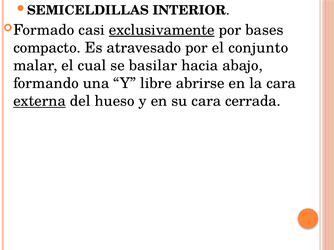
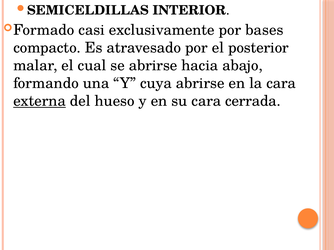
exclusivamente underline: present -> none
conjunto: conjunto -> posterior
se basilar: basilar -> abrirse
libre: libre -> cuya
